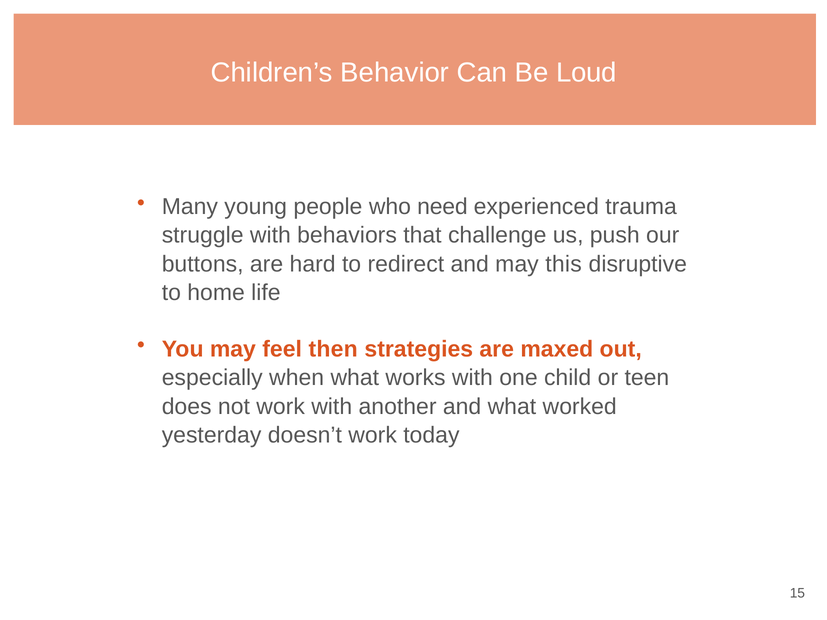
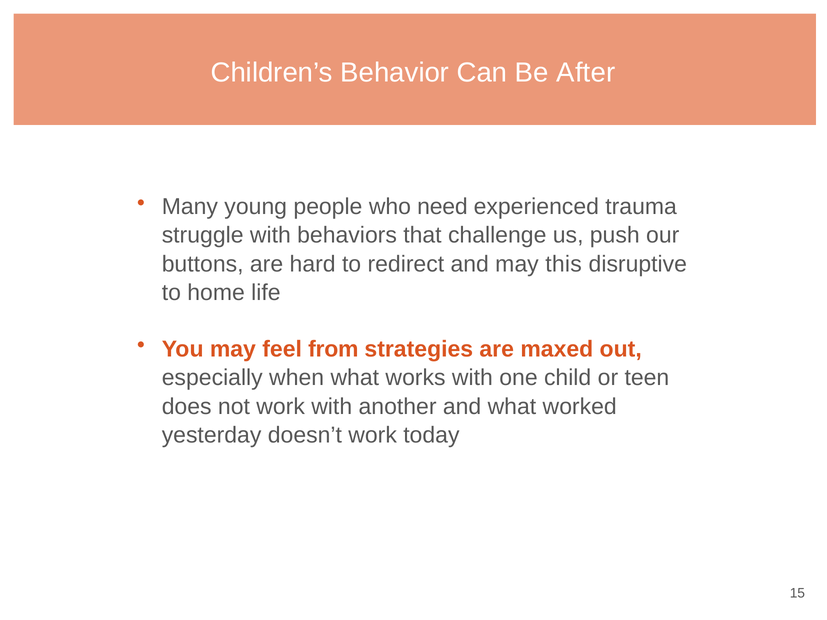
Loud: Loud -> After
then: then -> from
